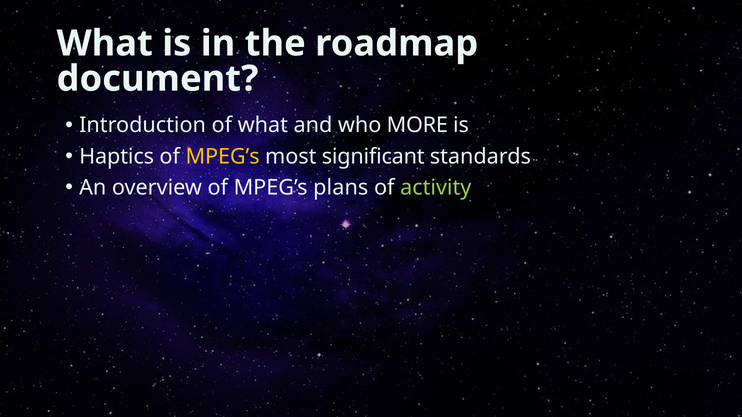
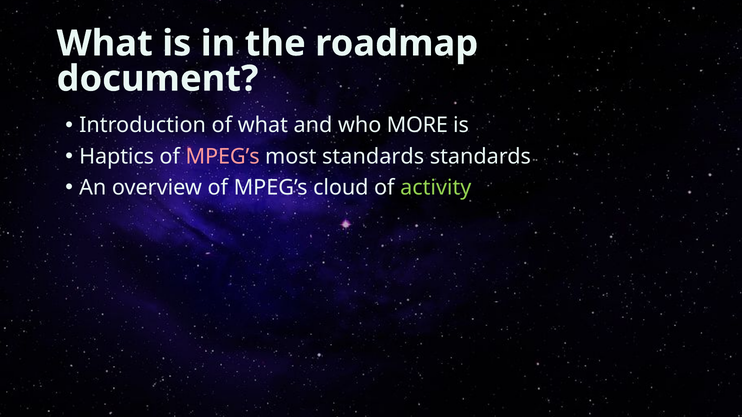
MPEG’s at (223, 157) colour: yellow -> pink
most significant: significant -> standards
plans: plans -> cloud
